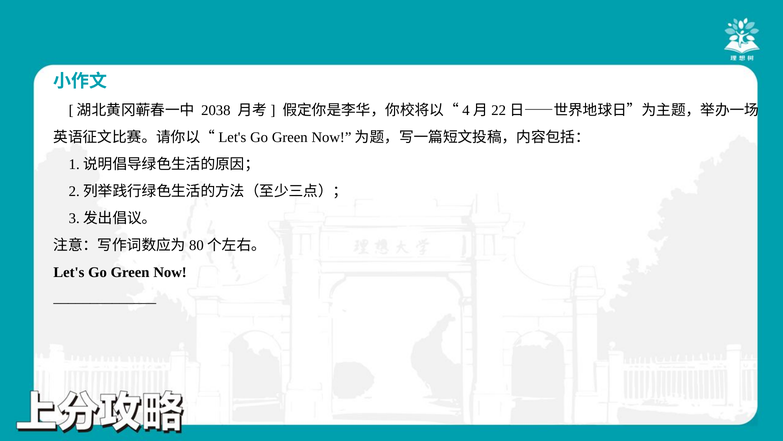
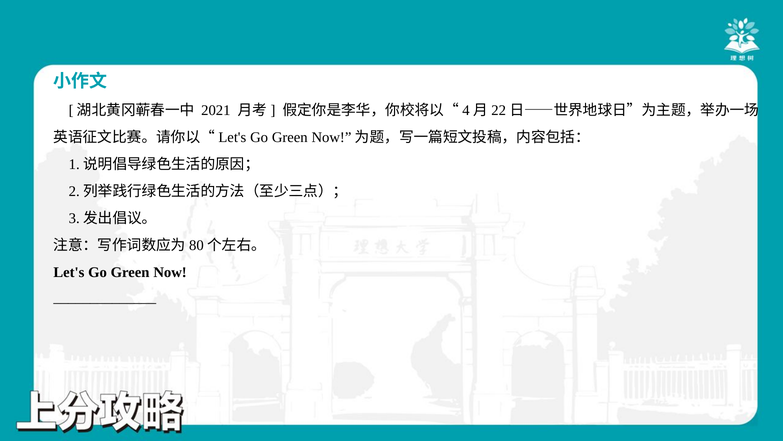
2038: 2038 -> 2021
